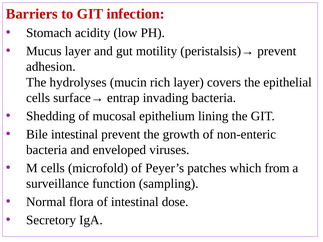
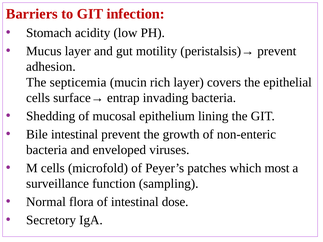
hydrolyses: hydrolyses -> septicemia
from: from -> most
